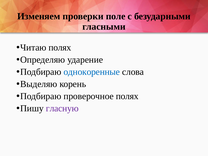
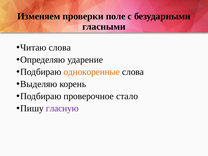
Читаю полях: полях -> слова
однокоренные colour: blue -> orange
проверочное полях: полях -> стало
